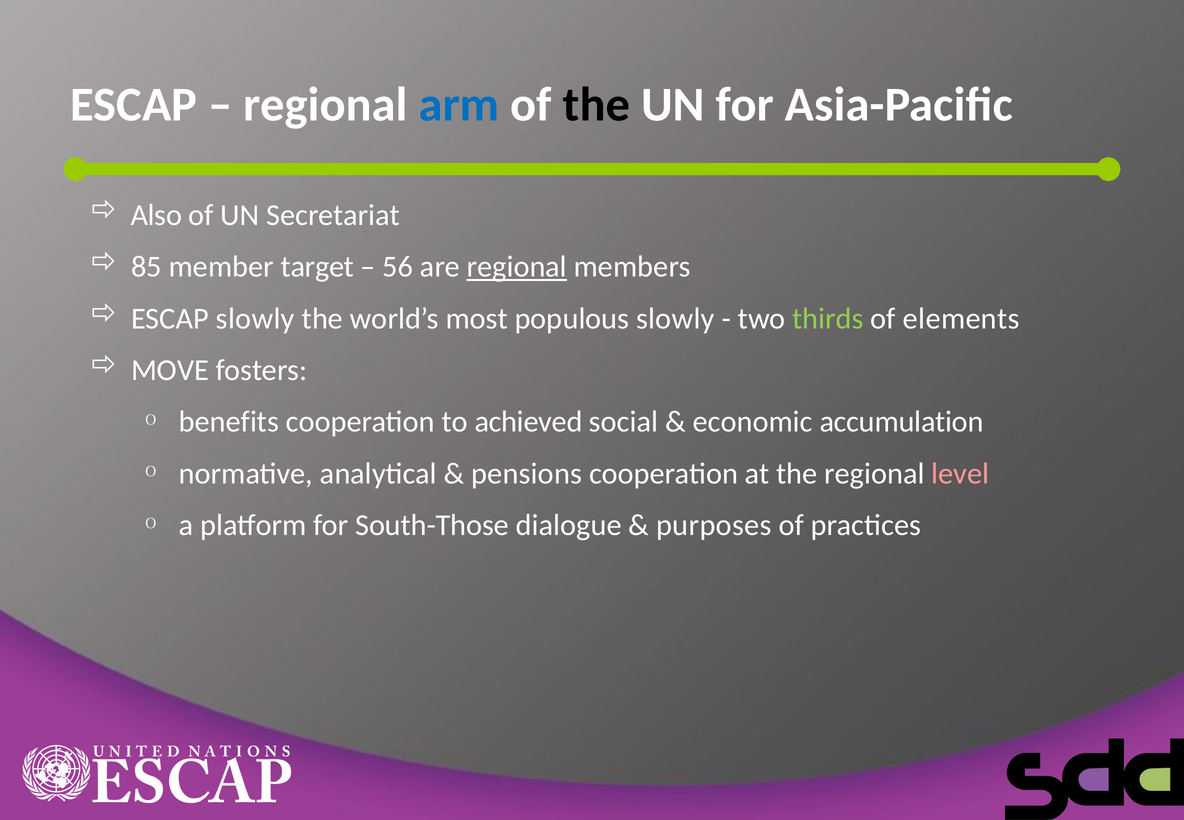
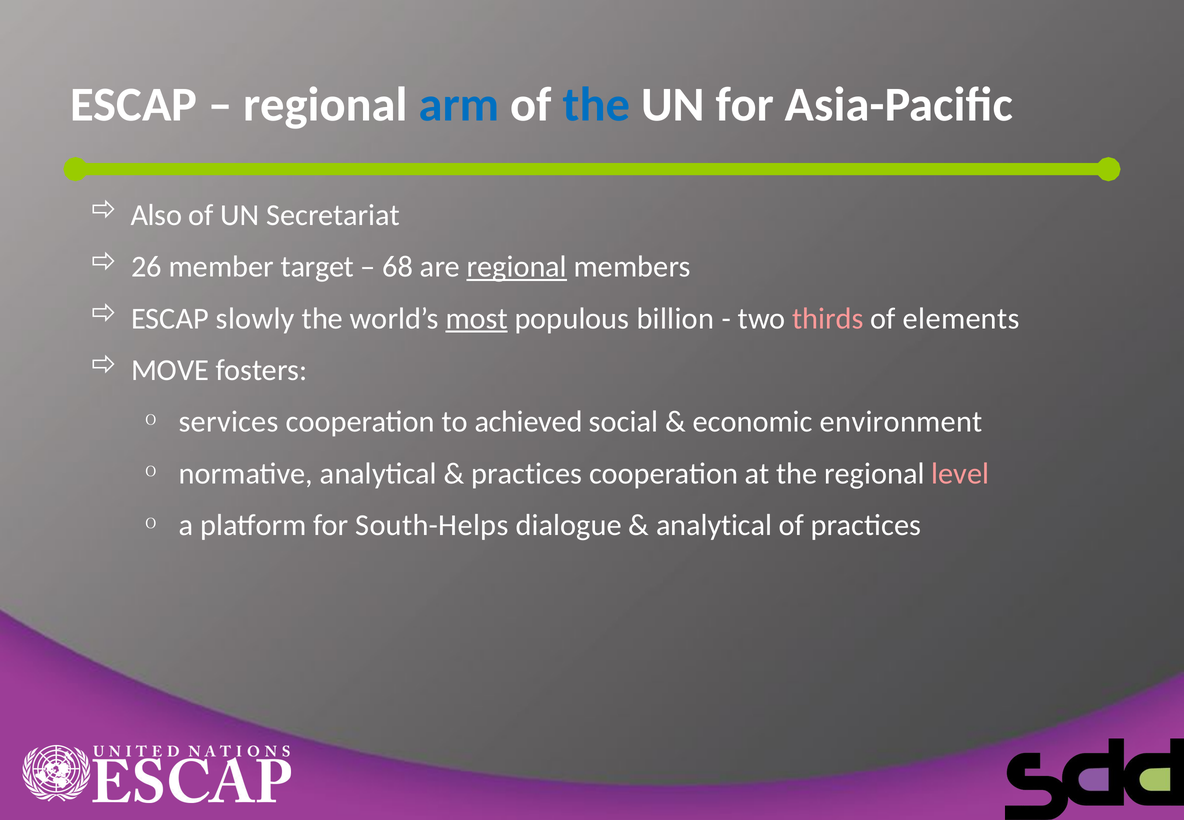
the at (597, 104) colour: black -> blue
85: 85 -> 26
56: 56 -> 68
most underline: none -> present
populous slowly: slowly -> billion
thirds colour: light green -> pink
benefits: benefits -> services
accumulation: accumulation -> environment
pensions at (527, 473): pensions -> practices
South-Those: South-Those -> South-Helps
purposes at (714, 525): purposes -> analytical
